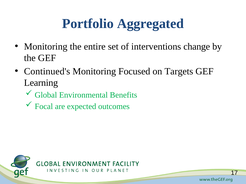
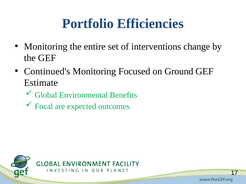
Aggregated: Aggregated -> Efficiencies
Targets: Targets -> Ground
Learning: Learning -> Estimate
